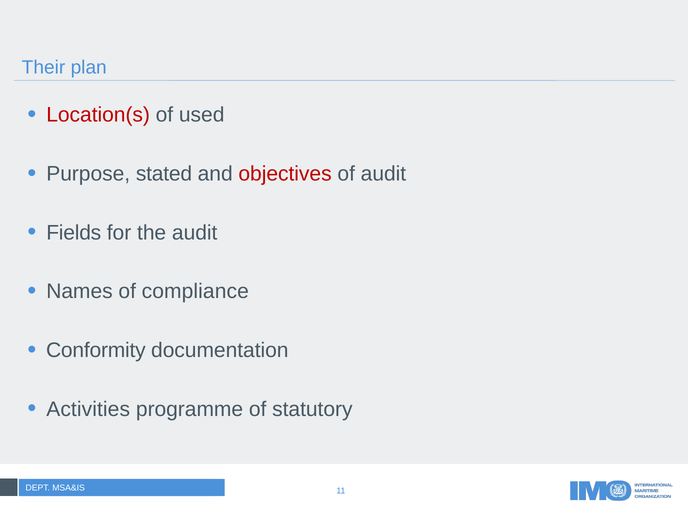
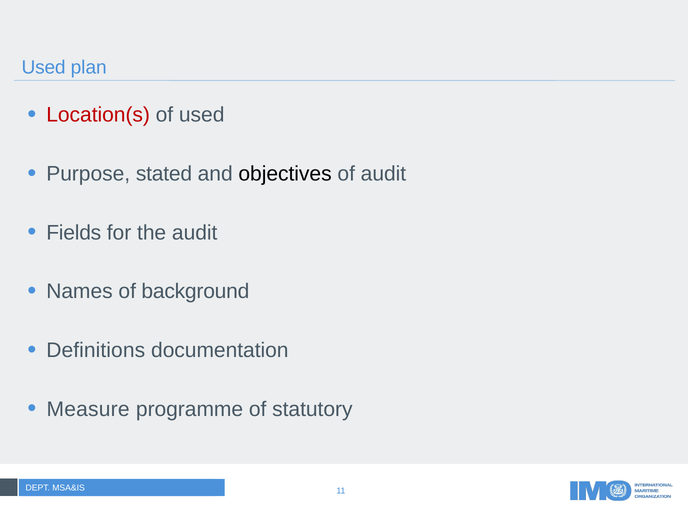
Their at (44, 67): Their -> Used
objectives colour: red -> black
compliance: compliance -> background
Conformity: Conformity -> Definitions
Activities: Activities -> Measure
